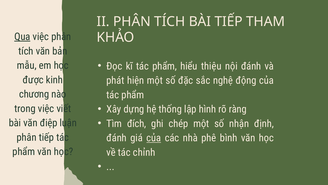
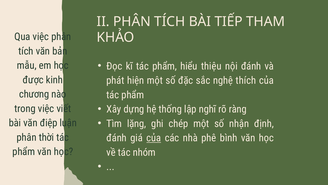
Qua underline: present -> none
động: động -> thích
hình: hình -> nghĩ
đích: đích -> lặng
phân tiếp: tiếp -> thời
chỉnh: chỉnh -> nhóm
